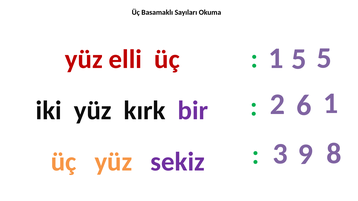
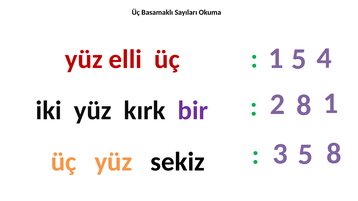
5 5: 5 -> 4
2 6: 6 -> 8
sekiz colour: purple -> black
3 9: 9 -> 5
